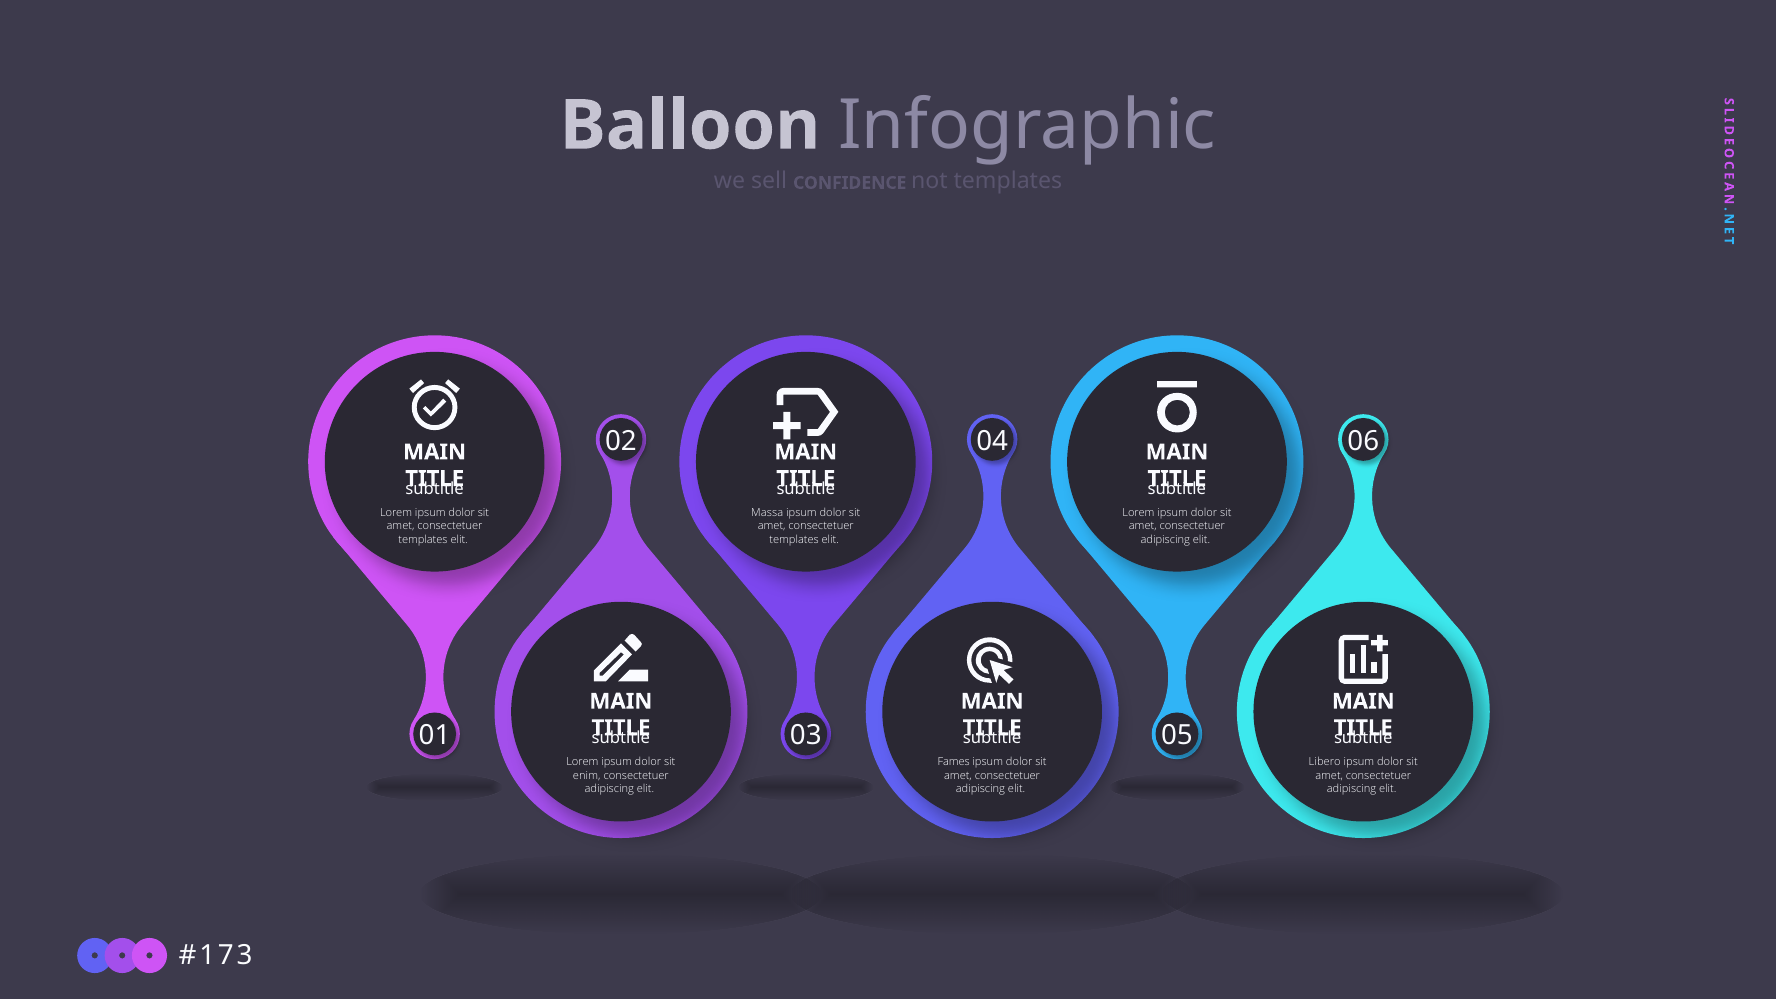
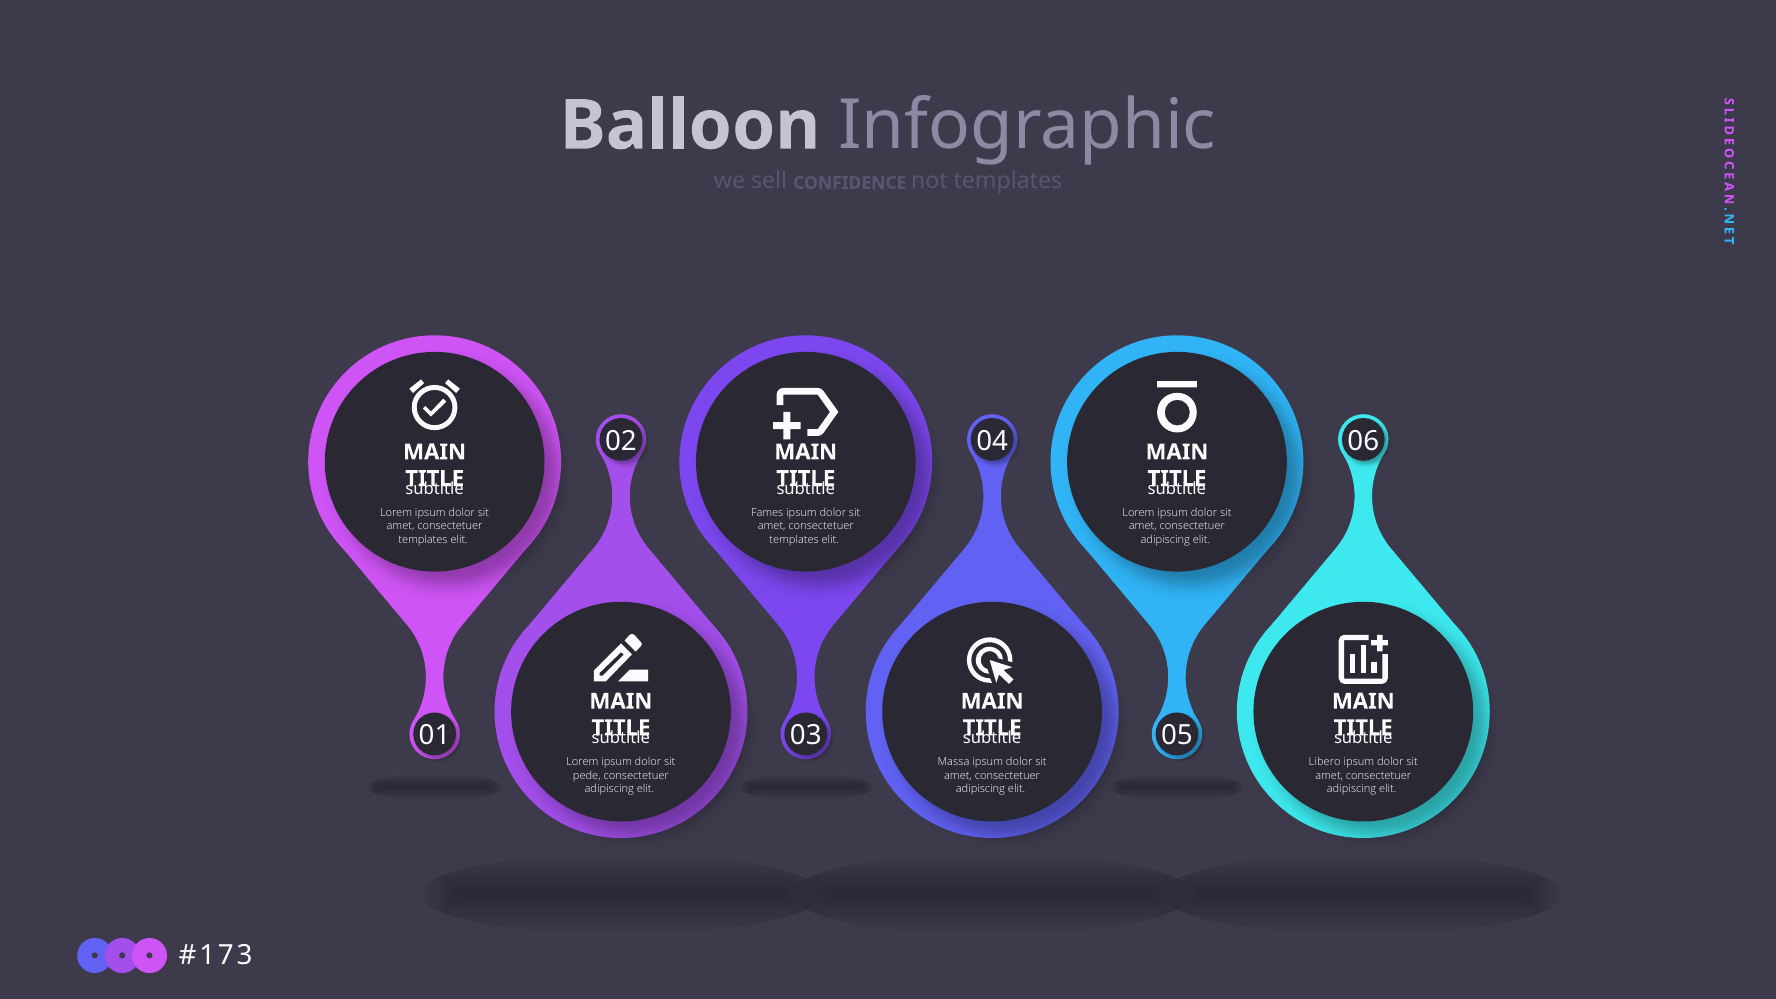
Massa: Massa -> Fames
Fames: Fames -> Massa
enim: enim -> pede
